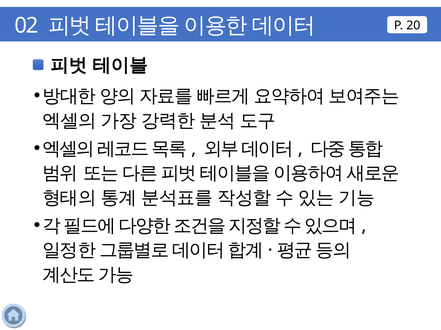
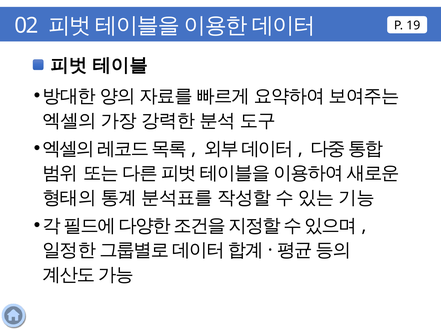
20: 20 -> 19
